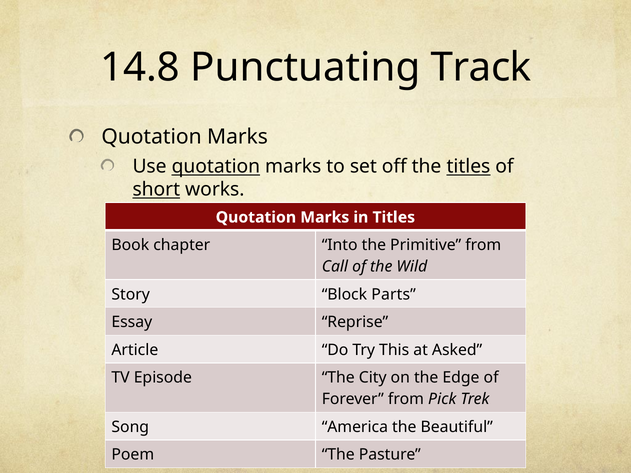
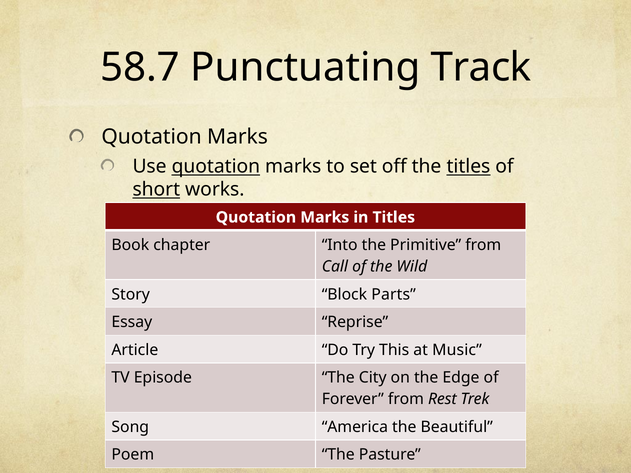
14.8: 14.8 -> 58.7
Asked: Asked -> Music
Pick: Pick -> Rest
